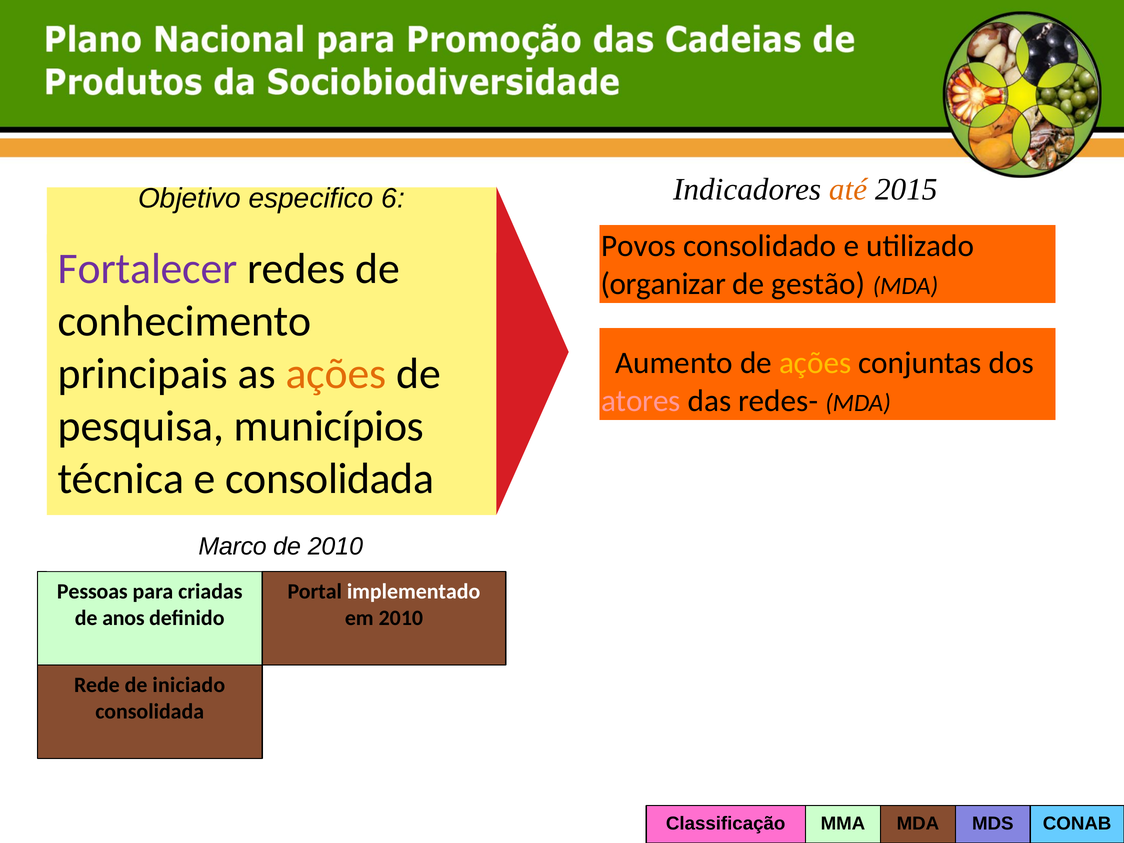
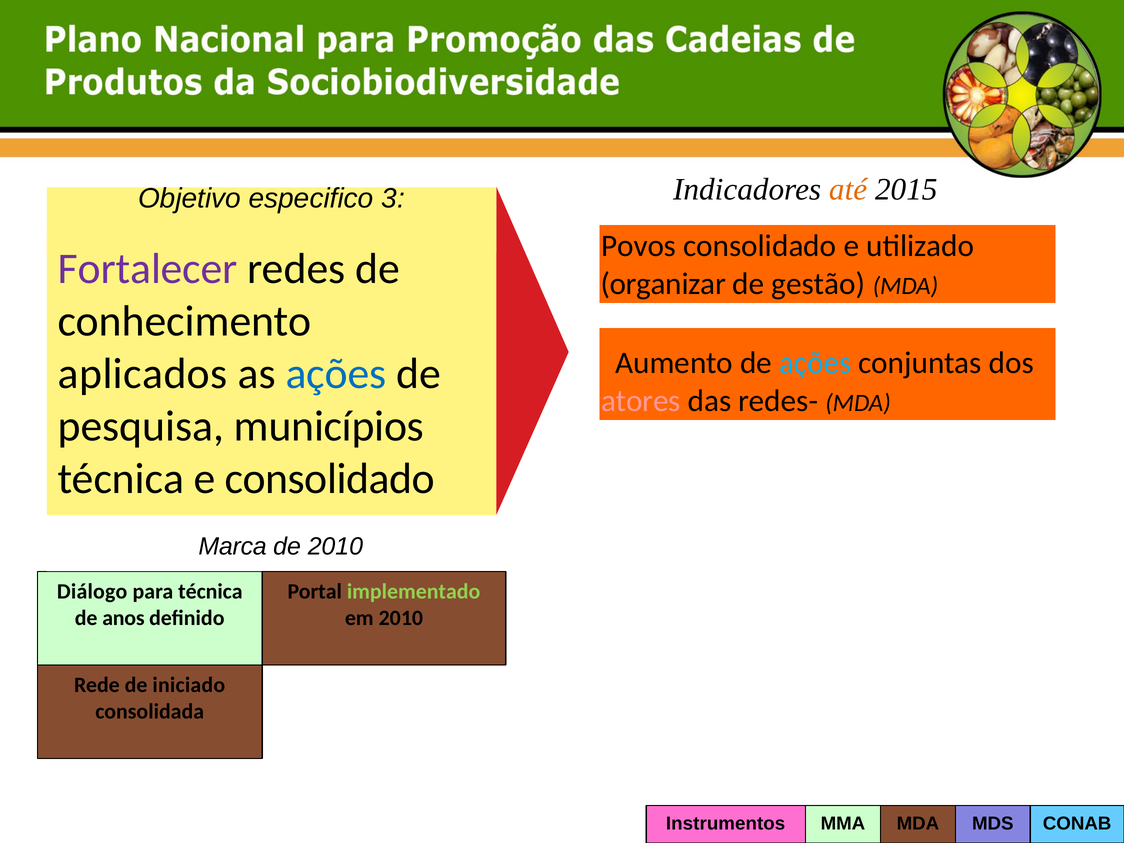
6: 6 -> 3
ações at (815, 363) colour: yellow -> light blue
principais: principais -> aplicados
ações at (336, 374) colour: orange -> blue
e consolidada: consolidada -> consolidado
Marco: Marco -> Marca
Pessoas: Pessoas -> Diálogo
para criadas: criadas -> técnica
implementado colour: white -> light green
Classificação: Classificação -> Instrumentos
